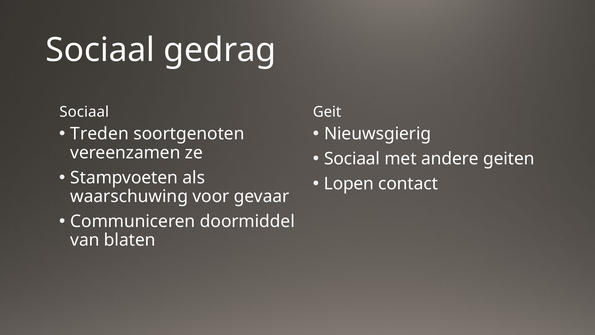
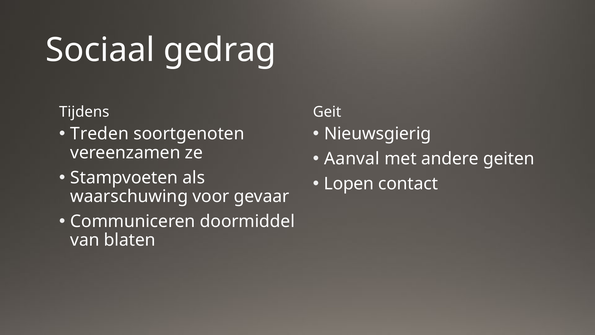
Sociaal at (84, 112): Sociaal -> Tijdens
Sociaal at (352, 159): Sociaal -> Aanval
